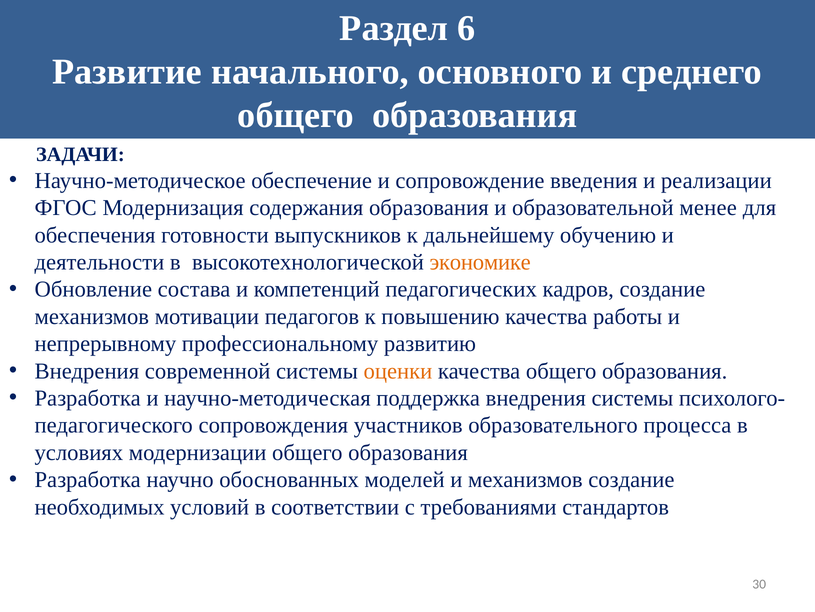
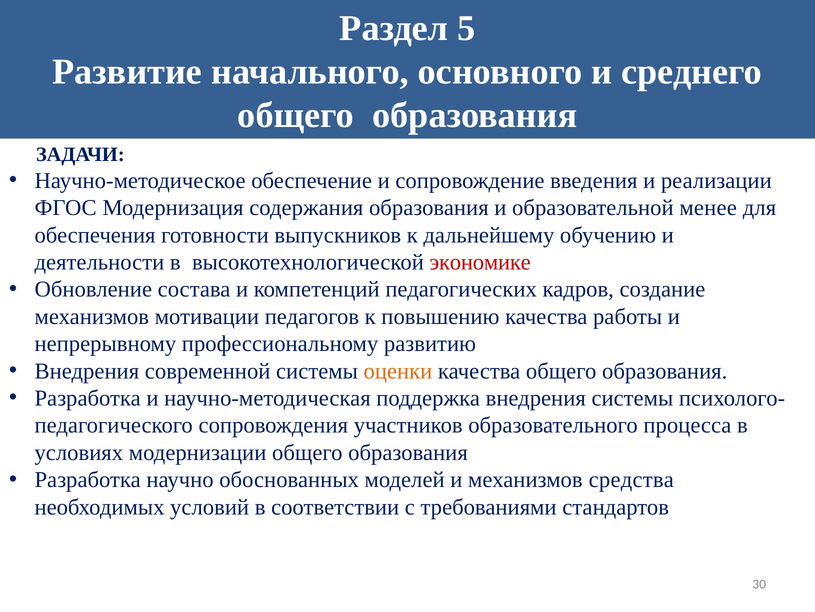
6: 6 -> 5
экономике colour: orange -> red
механизмов создание: создание -> средства
